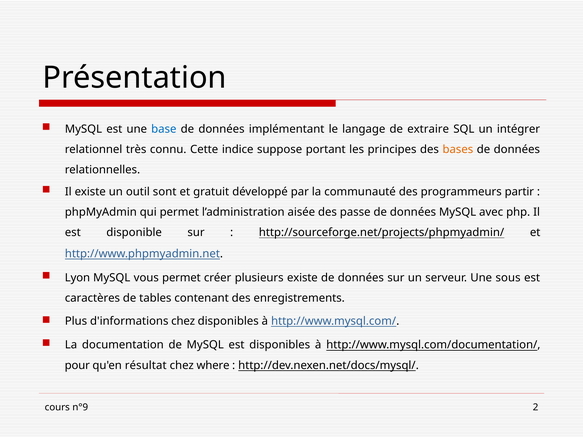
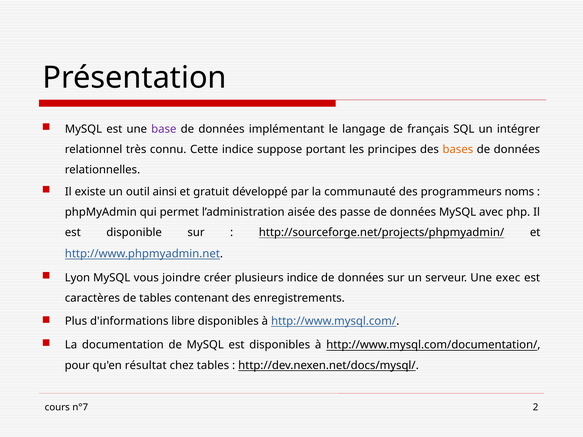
base colour: blue -> purple
extraire: extraire -> français
sont: sont -> ainsi
partir: partir -> noms
vous permet: permet -> joindre
plusieurs existe: existe -> indice
sous: sous -> exec
d'informations chez: chez -> libre
chez where: where -> tables
n°9: n°9 -> n°7
